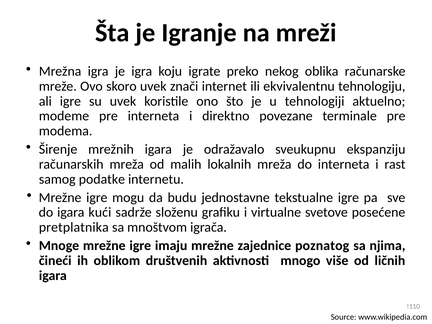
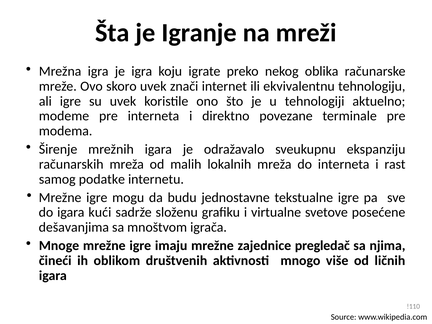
pretplatnika: pretplatnika -> dešavanjima
poznatog: poznatog -> pregledač
